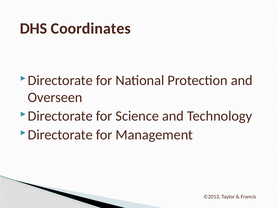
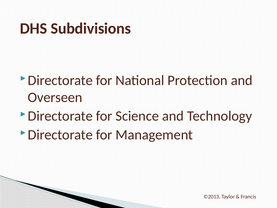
Coordinates: Coordinates -> Subdivisions
